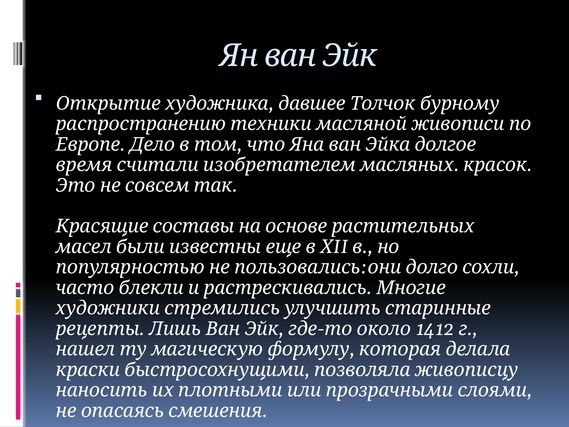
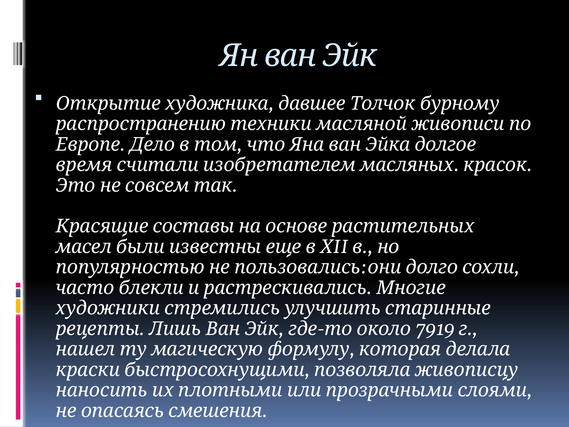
1412: 1412 -> 7919
